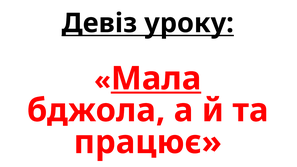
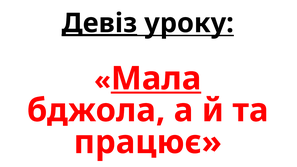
Девіз underline: none -> present
